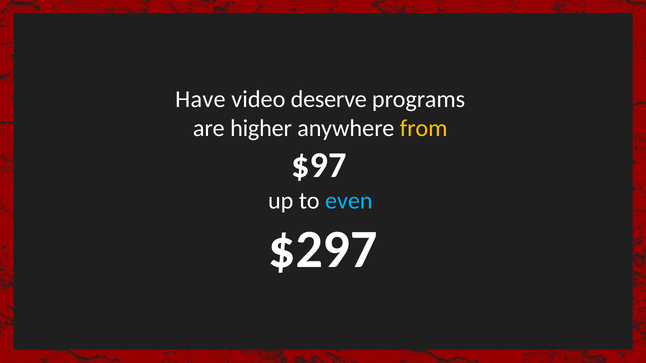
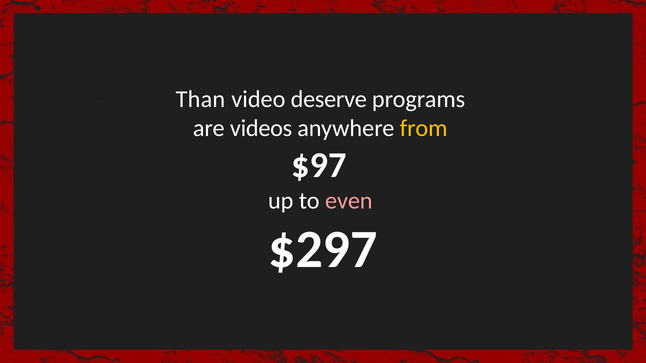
Have: Have -> Than
higher: higher -> videos
even colour: light blue -> pink
